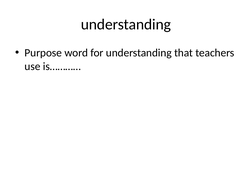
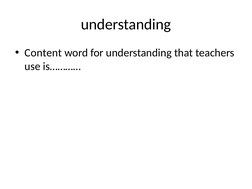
Purpose: Purpose -> Content
